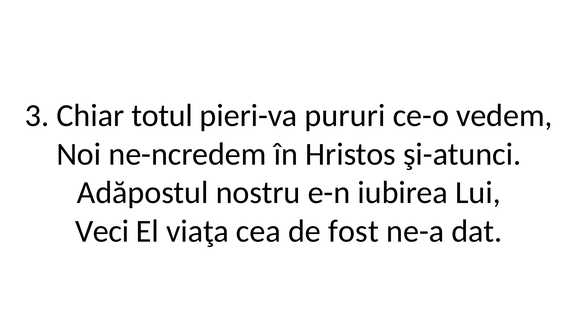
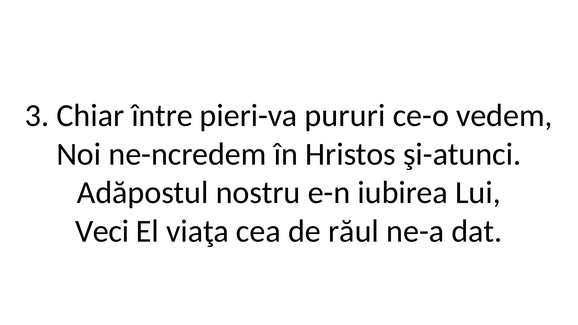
totul: totul -> între
fost: fost -> răul
